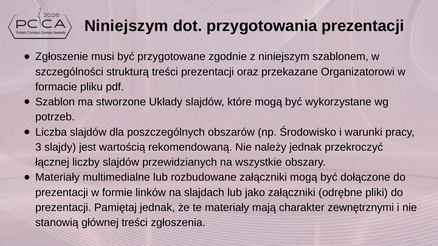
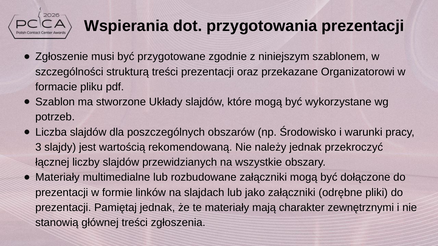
Niniejszym at (126, 26): Niniejszym -> Wspierania
